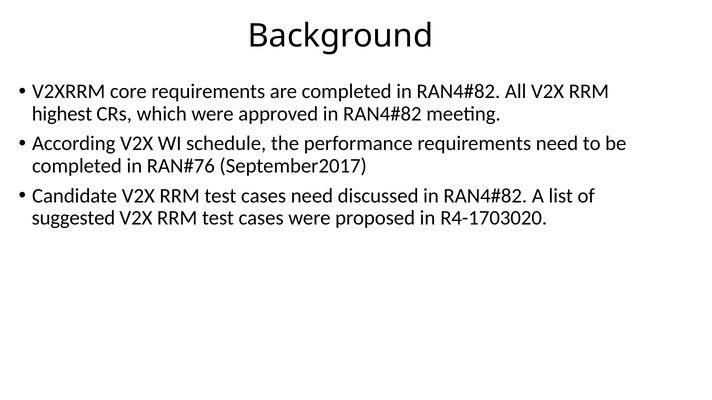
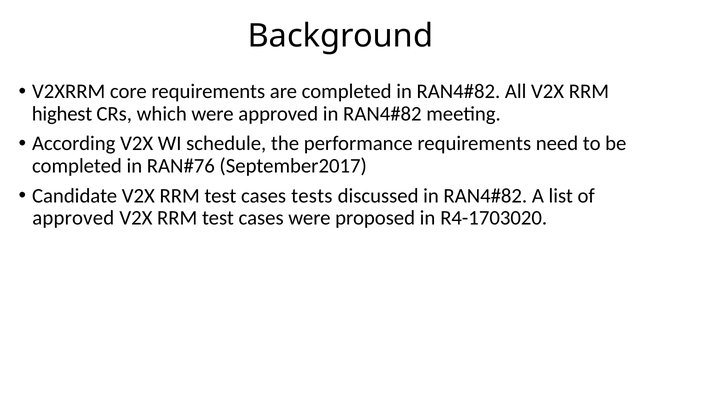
cases need: need -> tests
suggested at (73, 218): suggested -> approved
